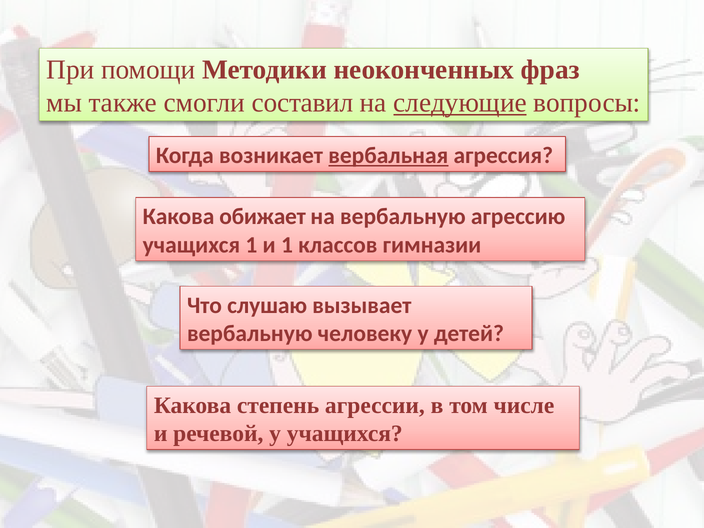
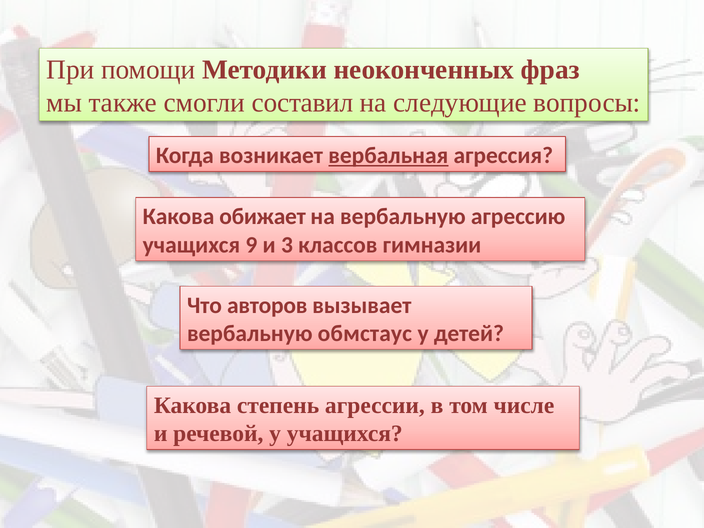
следующие underline: present -> none
учащихся 1: 1 -> 9
и 1: 1 -> 3
слушаю: слушаю -> авторов
человеку: человеку -> обмстаус
